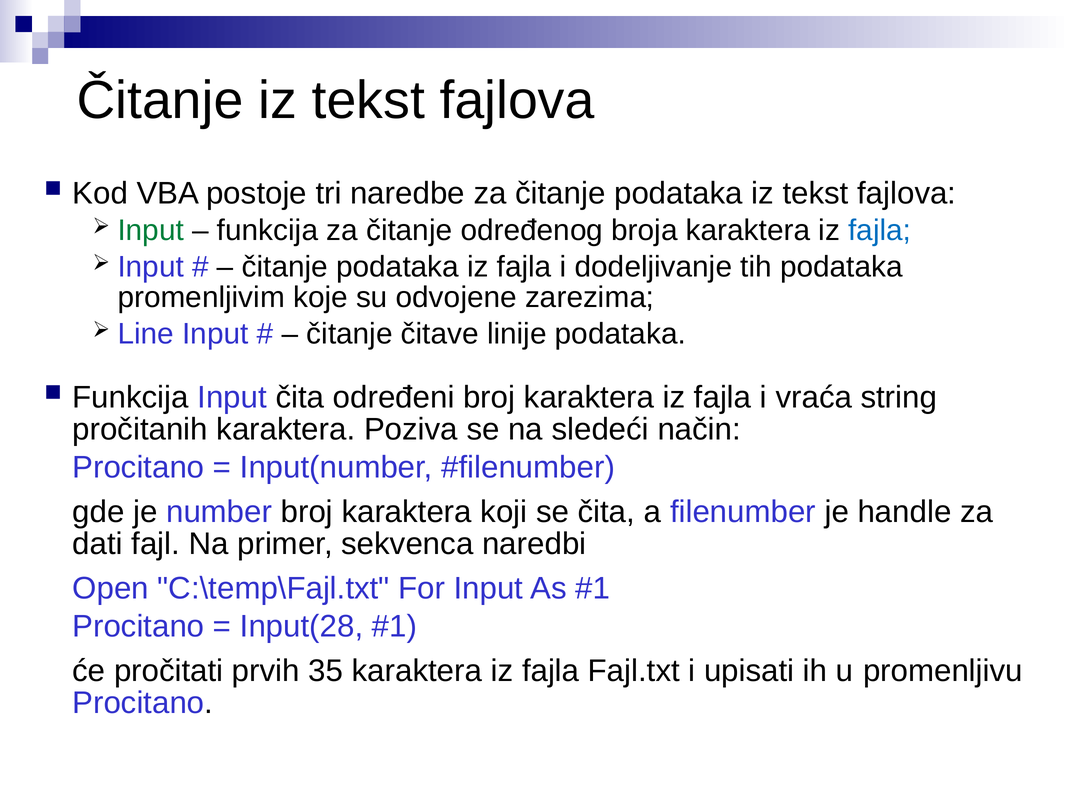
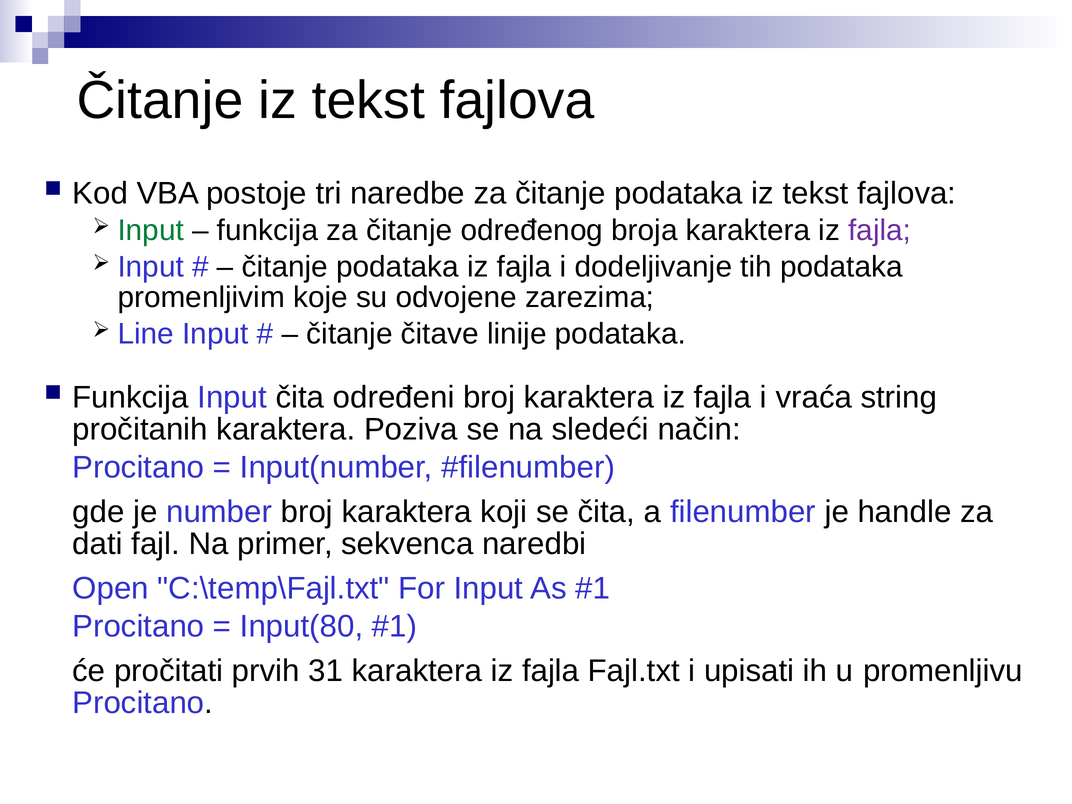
fajla at (880, 231) colour: blue -> purple
Input(28: Input(28 -> Input(80
35: 35 -> 31
